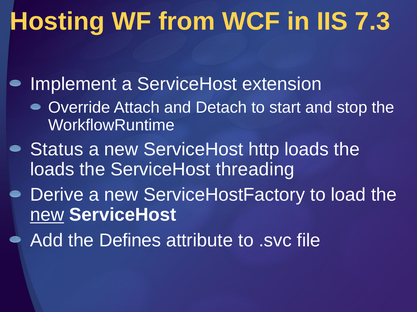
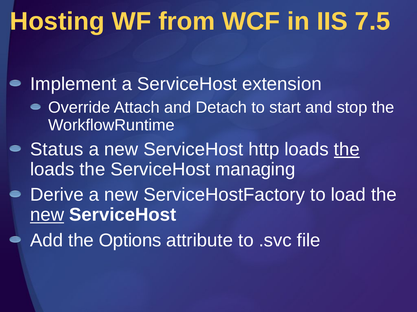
7.3: 7.3 -> 7.5
the at (347, 150) underline: none -> present
threading: threading -> managing
Defines: Defines -> Options
